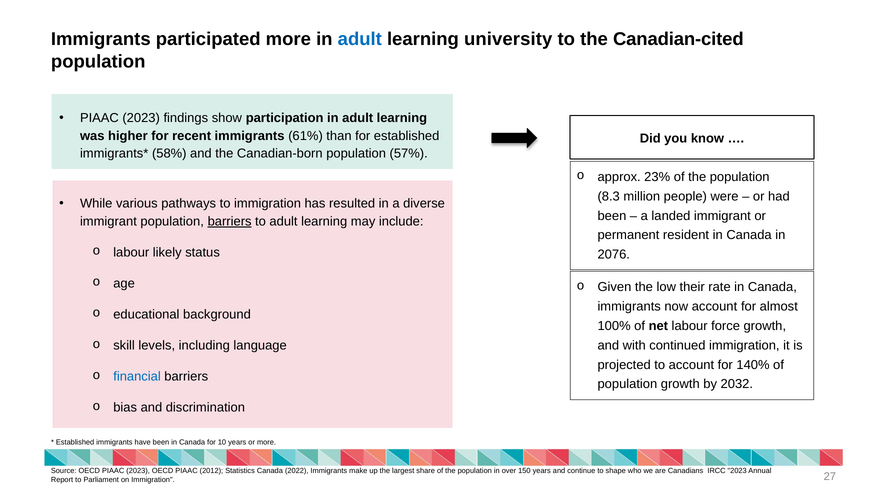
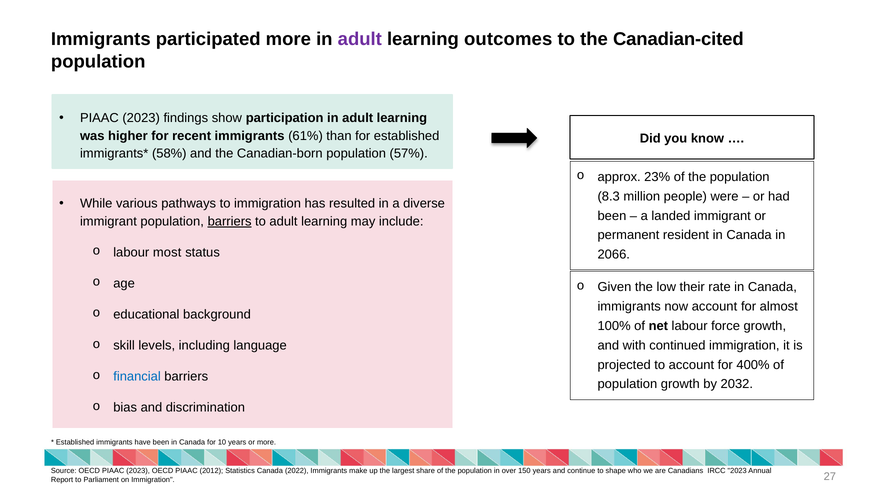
adult at (360, 39) colour: blue -> purple
university: university -> outcomes
likely: likely -> most
2076: 2076 -> 2066
140%: 140% -> 400%
